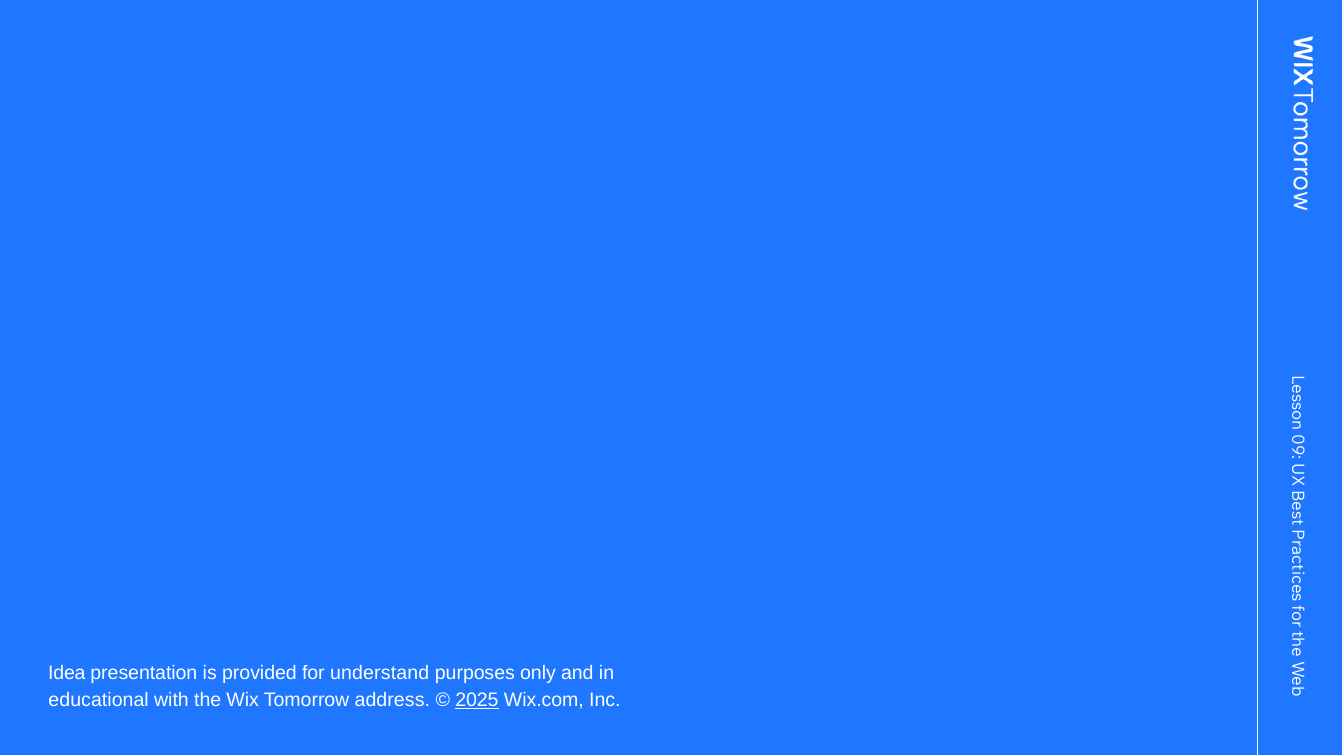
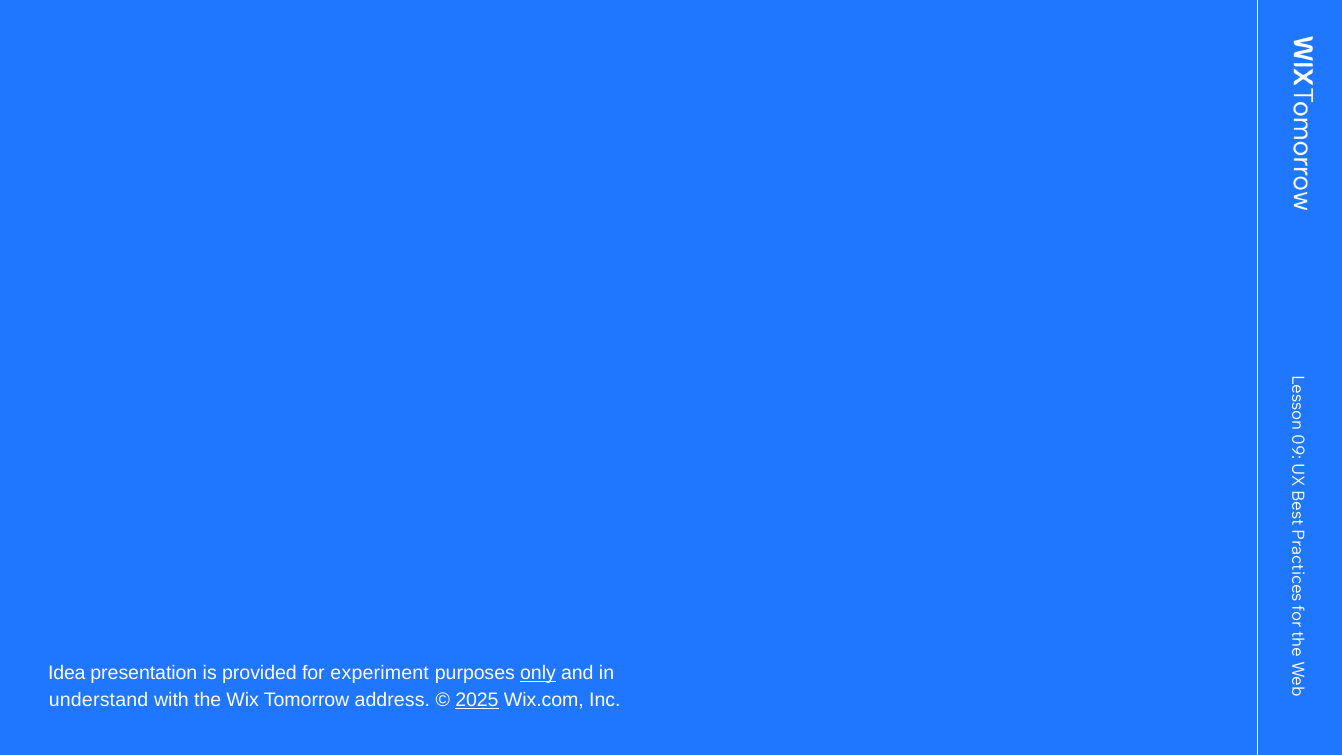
understand: understand -> experiment
only underline: none -> present
educational: educational -> understand
